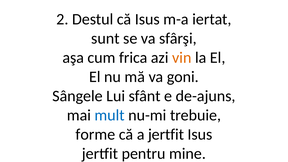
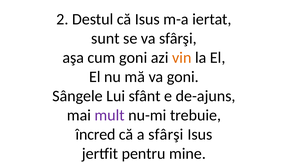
cum frica: frica -> goni
mult colour: blue -> purple
forme: forme -> încred
a jertfit: jertfit -> sfârşi
